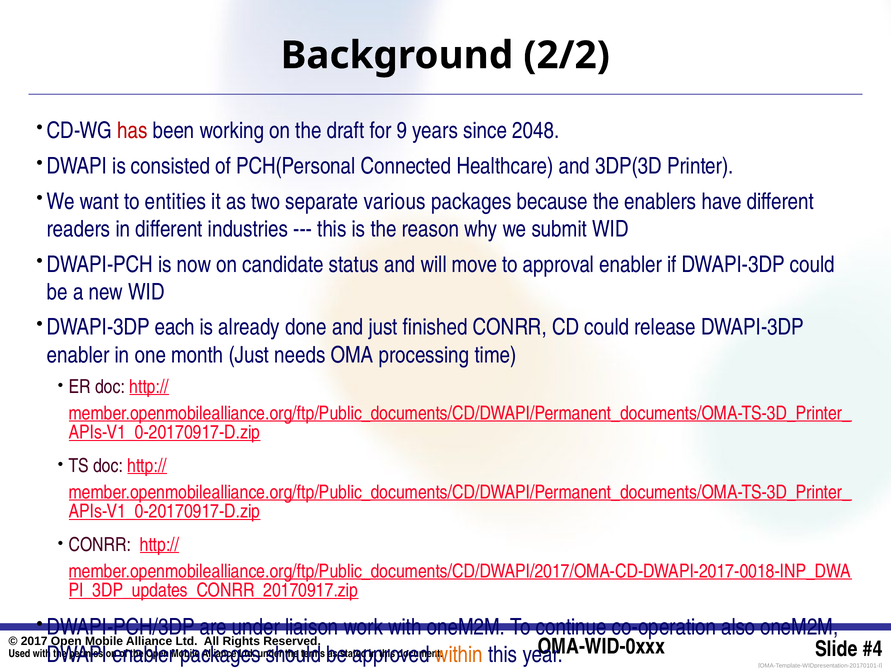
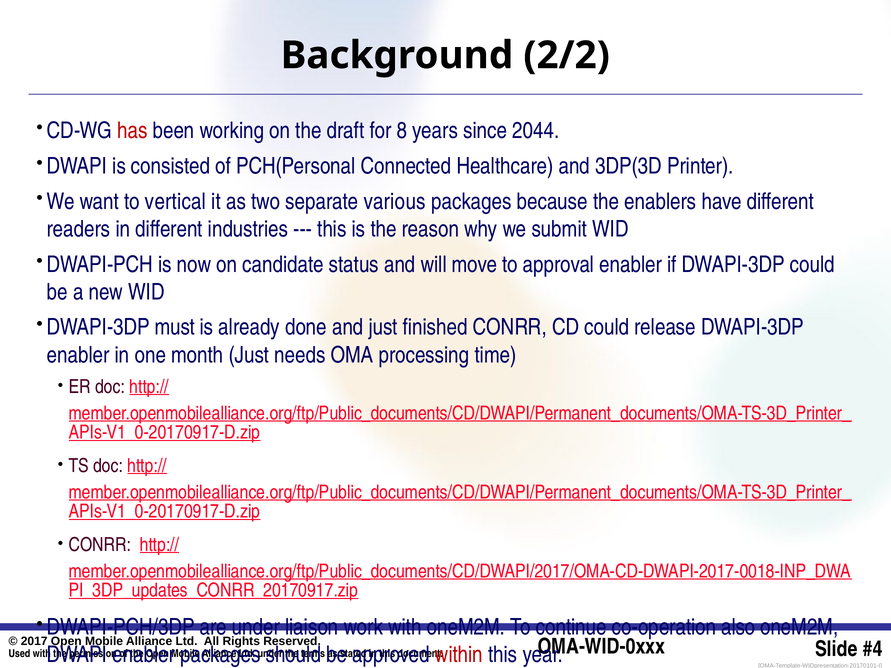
9: 9 -> 8
2048: 2048 -> 2044
entities: entities -> vertical
each: each -> must
within colour: orange -> red
